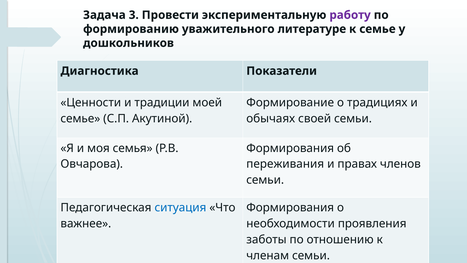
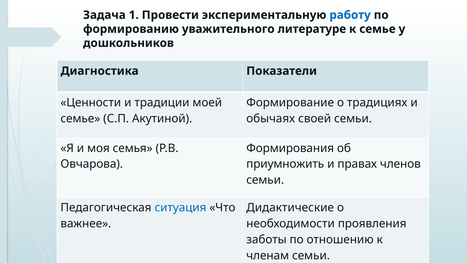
3: 3 -> 1
работу colour: purple -> blue
переживания: переживания -> приумножить
Формирования at (290, 208): Формирования -> Дидактические
